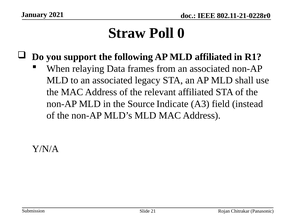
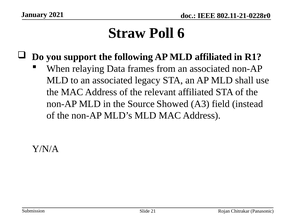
0: 0 -> 6
Indicate: Indicate -> Showed
